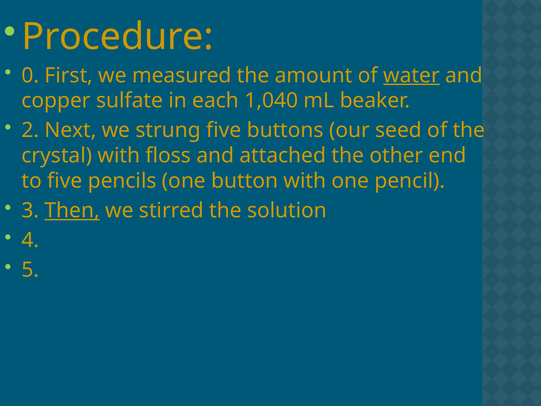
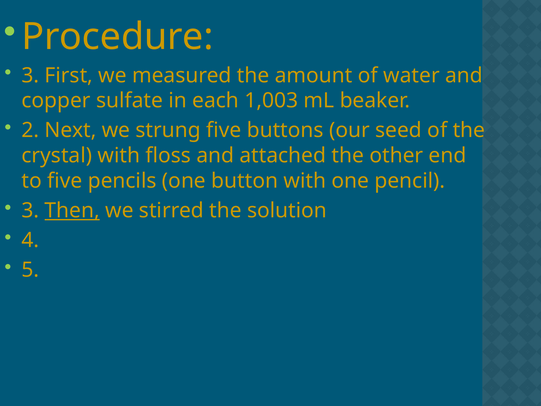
0 at (30, 75): 0 -> 3
water underline: present -> none
1,040: 1,040 -> 1,003
